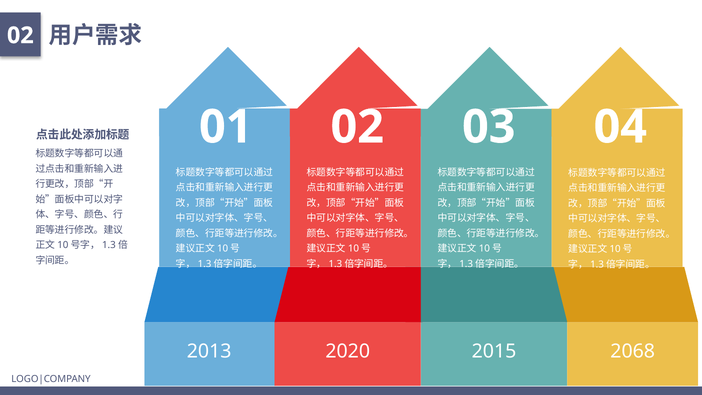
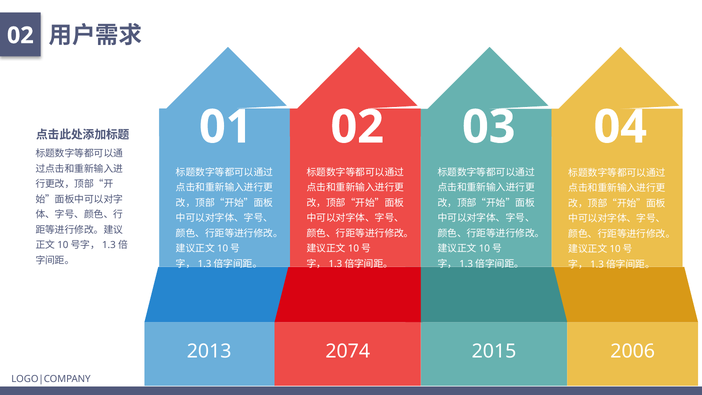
2020: 2020 -> 2074
2068: 2068 -> 2006
